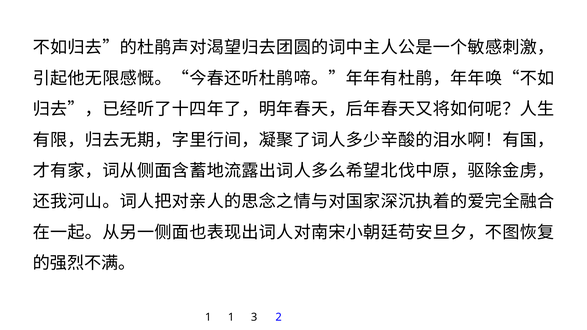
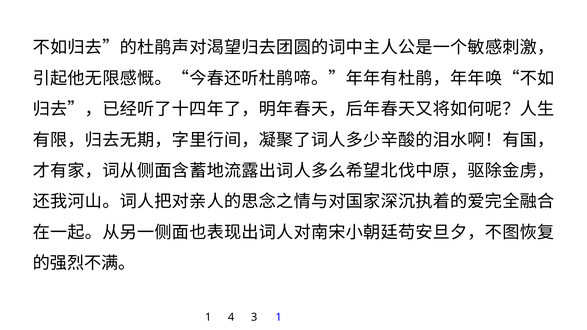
1 1: 1 -> 4
3 2: 2 -> 1
